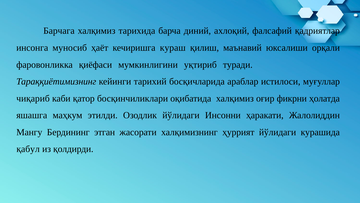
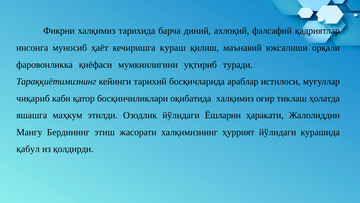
Барчага: Барчага -> Фикрни
фикрни: фикрни -> тиклаш
Инсонни: Инсонни -> Ёшларни
этган: этган -> этиш
